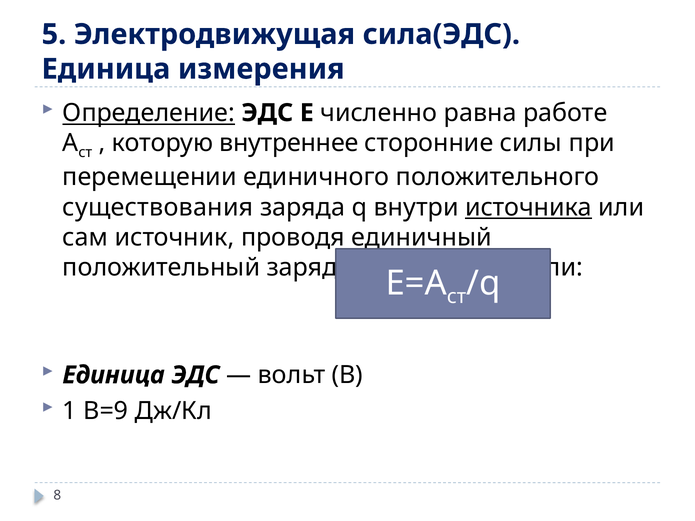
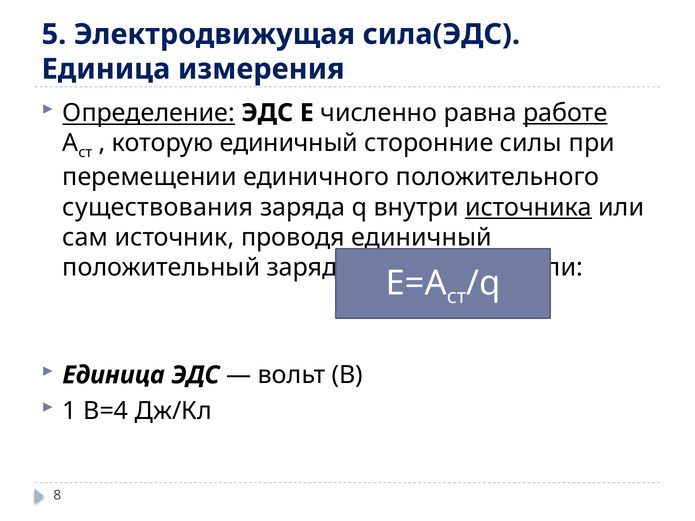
работе underline: none -> present
которую внутреннее: внутреннее -> единичный
В=9: В=9 -> В=4
